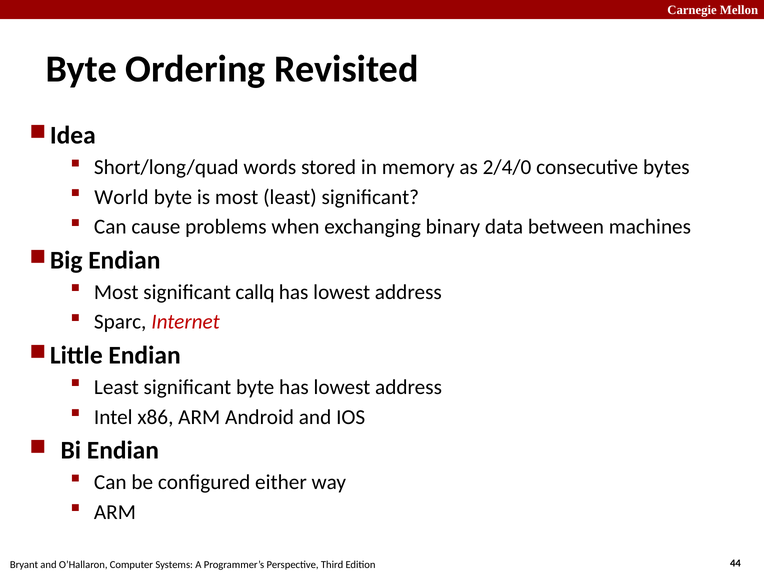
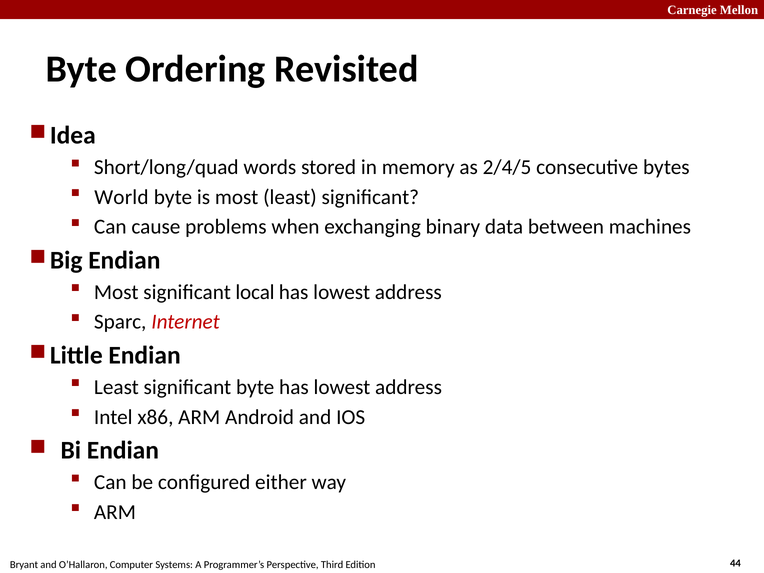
2/4/0: 2/4/0 -> 2/4/5
callq: callq -> local
